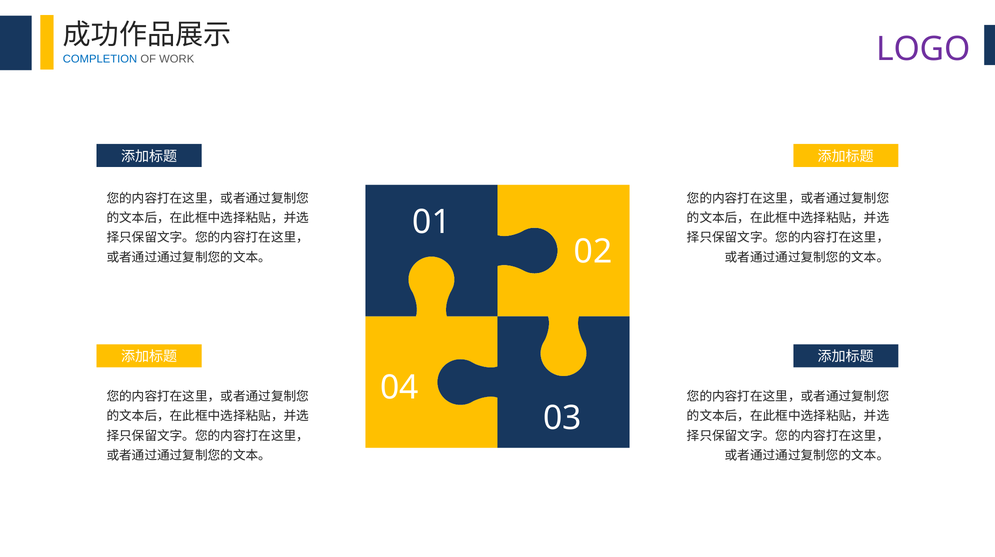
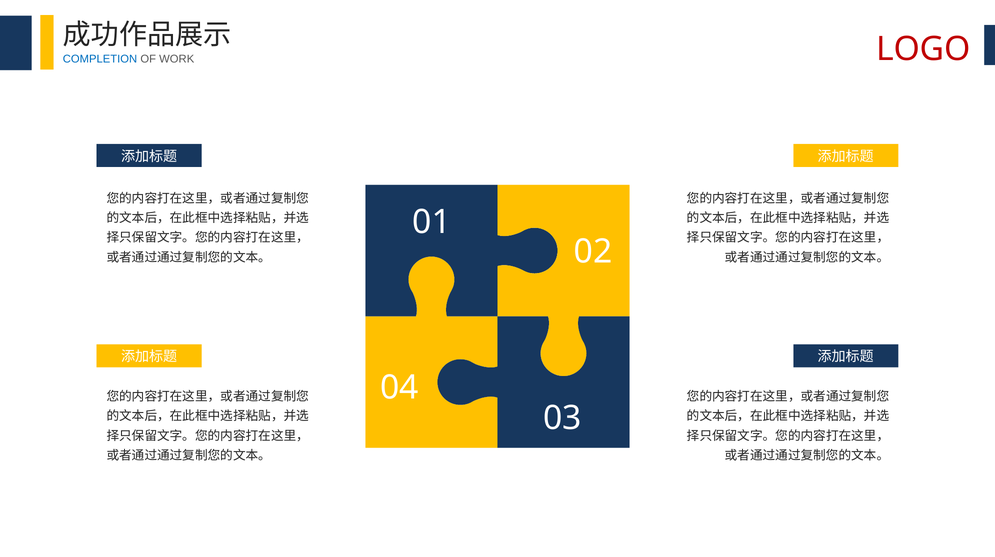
LOGO colour: purple -> red
